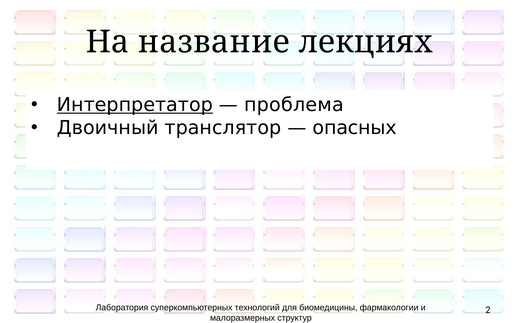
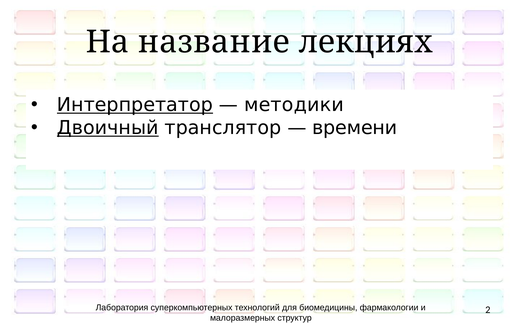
проблема: проблема -> методики
Двоичный underline: none -> present
опасных: опасных -> времени
